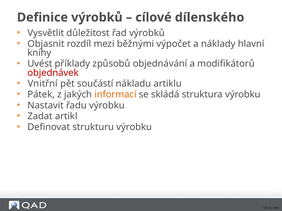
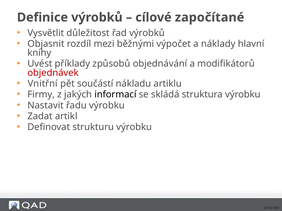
dílenského: dílenského -> započítané
Pátek: Pátek -> Firmy
informací colour: orange -> black
